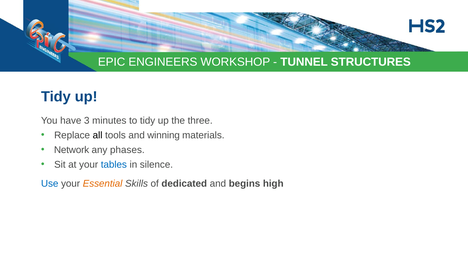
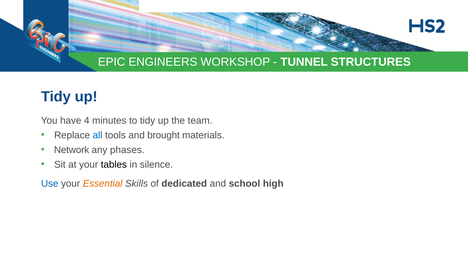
3: 3 -> 4
three: three -> team
all colour: black -> blue
winning: winning -> brought
tables colour: blue -> black
begins: begins -> school
